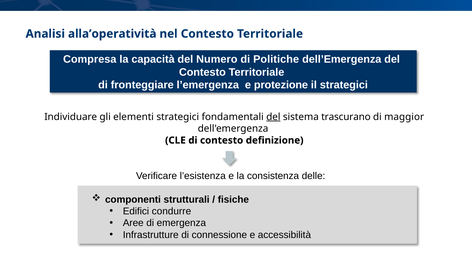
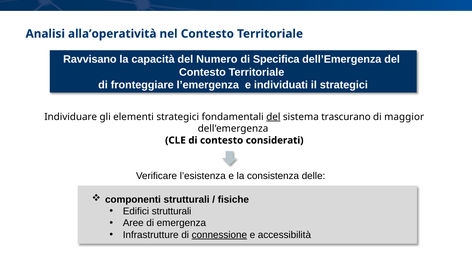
Compresa: Compresa -> Ravvisano
Politiche: Politiche -> Specifica
protezione: protezione -> individuati
definizione: definizione -> considerati
Edifici condurre: condurre -> strutturali
connessione underline: none -> present
